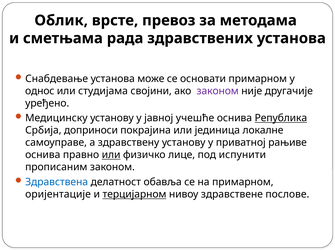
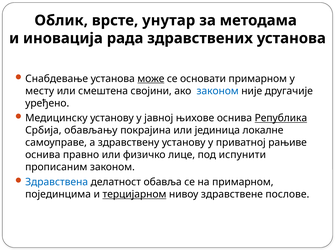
превоз: превоз -> унутар
сметњама: сметњама -> иновација
може underline: none -> present
однос: однос -> месту
студијама: студијама -> смештена
законом at (218, 91) colour: purple -> blue
учешће: учешће -> њихове
доприноси: доприноси -> обављању
или at (111, 155) underline: present -> none
оријентације: оријентације -> појединцима
